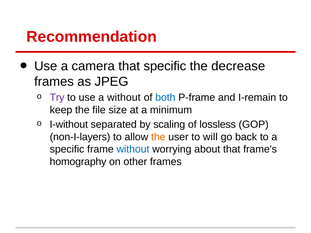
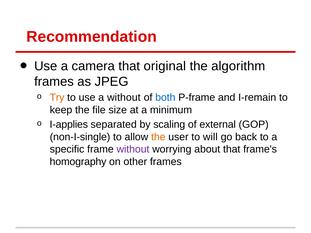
that specific: specific -> original
decrease: decrease -> algorithm
Try colour: purple -> orange
I-without: I-without -> I-applies
lossless: lossless -> external
non-I-layers: non-I-layers -> non-I-single
without at (133, 149) colour: blue -> purple
